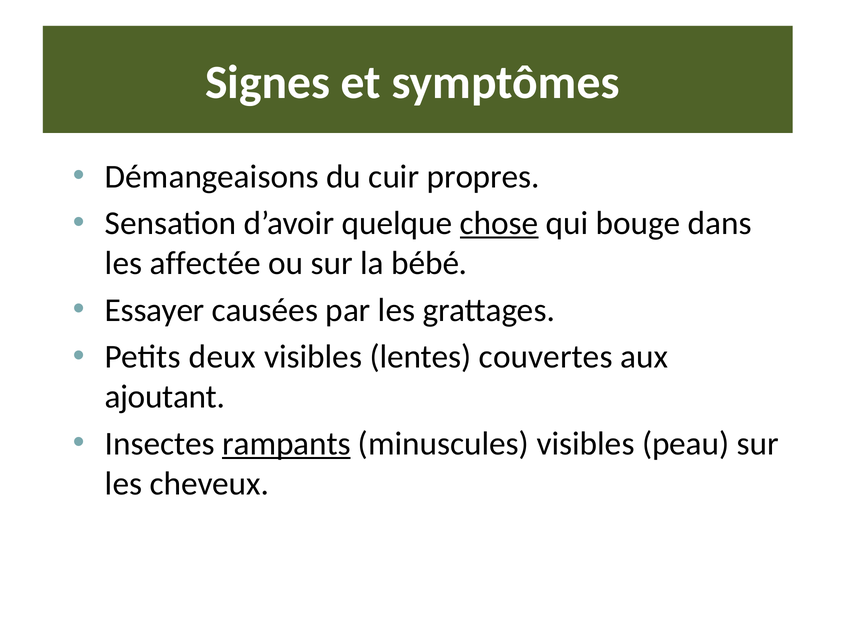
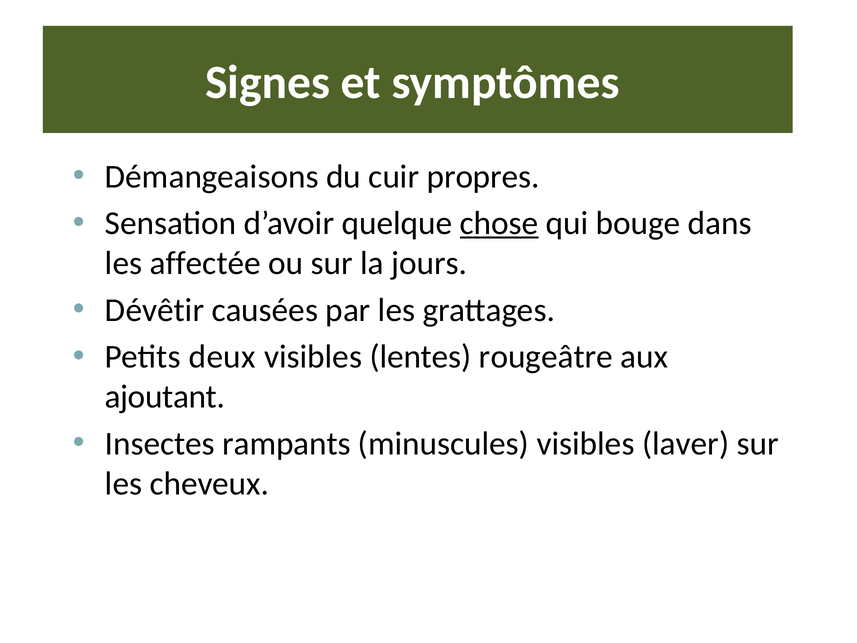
bébé: bébé -> jours
Essayer: Essayer -> Dévêtir
couvertes: couvertes -> rougeâtre
rampants underline: present -> none
peau: peau -> laver
